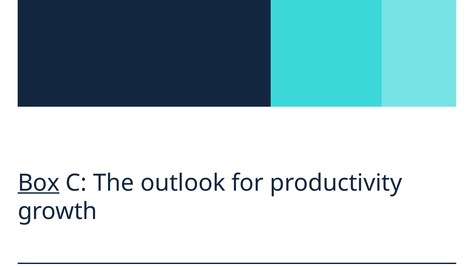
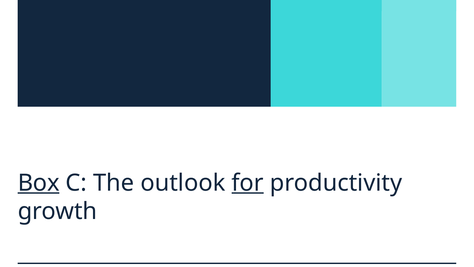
for underline: none -> present
